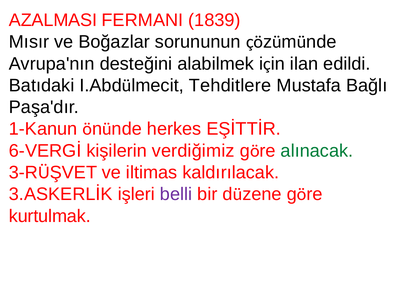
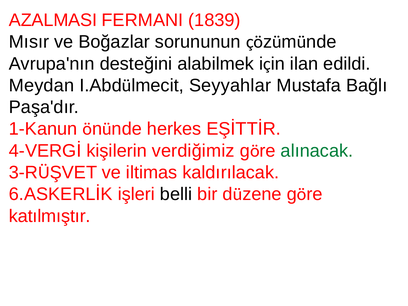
Batıdaki: Batıdaki -> Meydan
Tehditlere: Tehditlere -> Seyyahlar
6-VERGİ: 6-VERGİ -> 4-VERGİ
3.ASKERLİK: 3.ASKERLİK -> 6.ASKERLİK
belli colour: purple -> black
kurtulmak: kurtulmak -> katılmıştır
